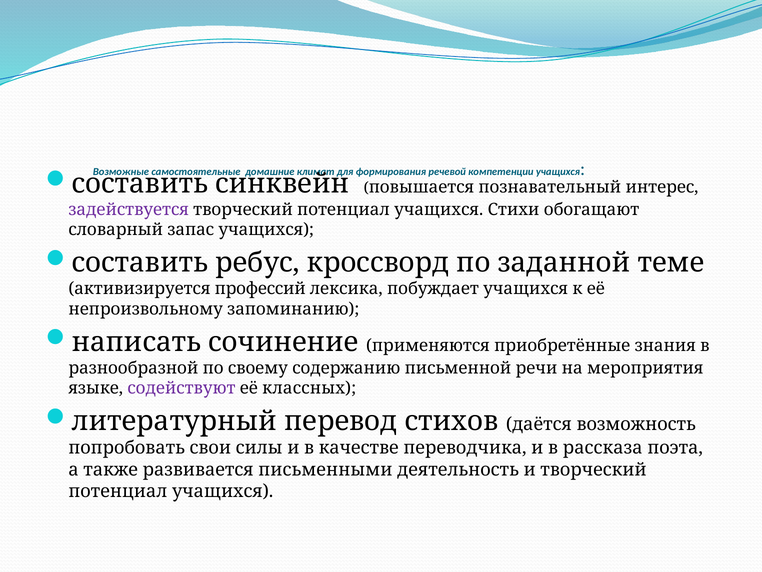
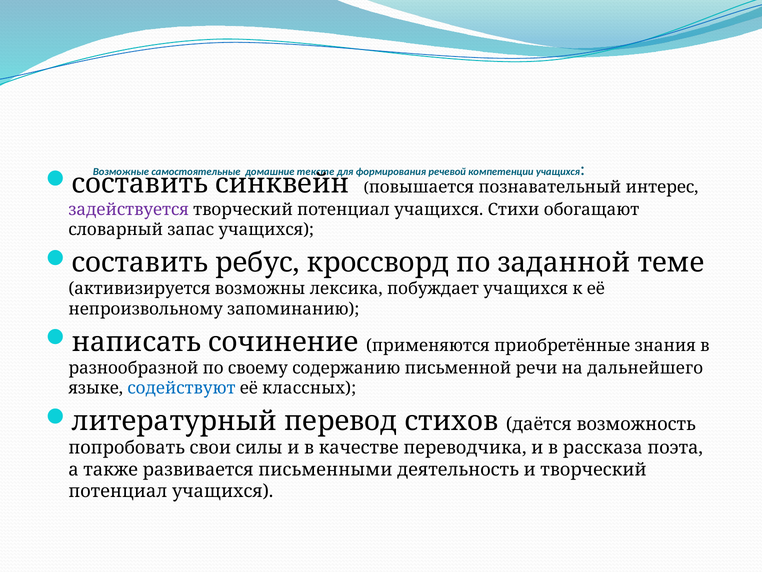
климат: климат -> тексте
профессий: профессий -> возможны
мероприятия: мероприятия -> дальнейшего
содействуют colour: purple -> blue
